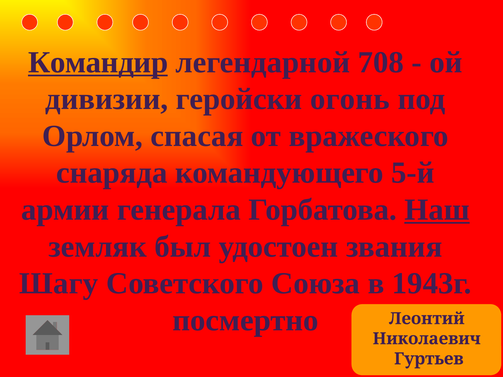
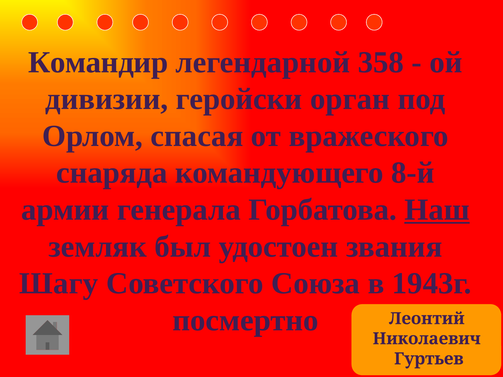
Командир underline: present -> none
708: 708 -> 358
огонь: огонь -> орган
5-й: 5-й -> 8-й
